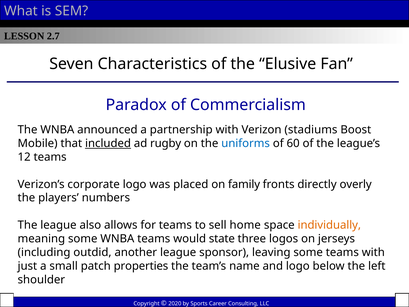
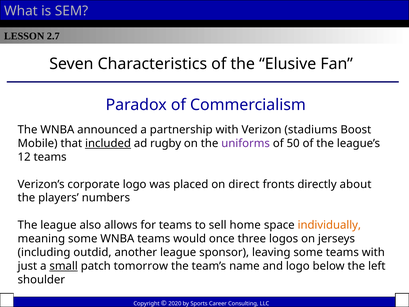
uniforms colour: blue -> purple
60: 60 -> 50
family: family -> direct
overly: overly -> about
state: state -> once
small underline: none -> present
properties: properties -> tomorrow
